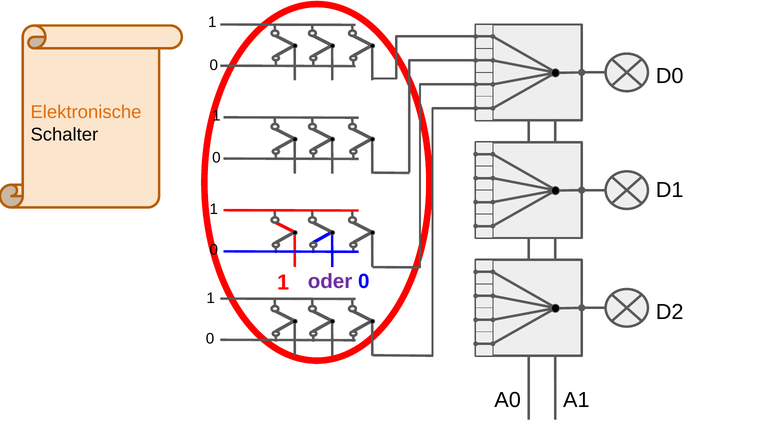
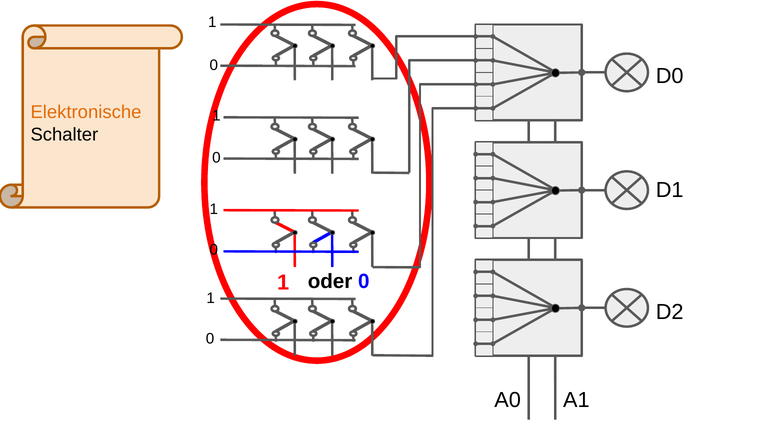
oder colour: purple -> black
